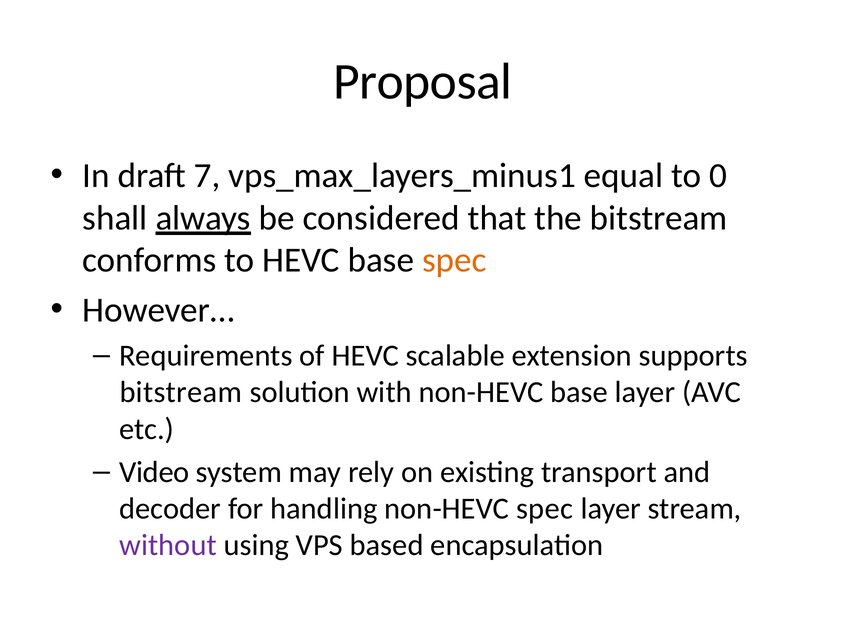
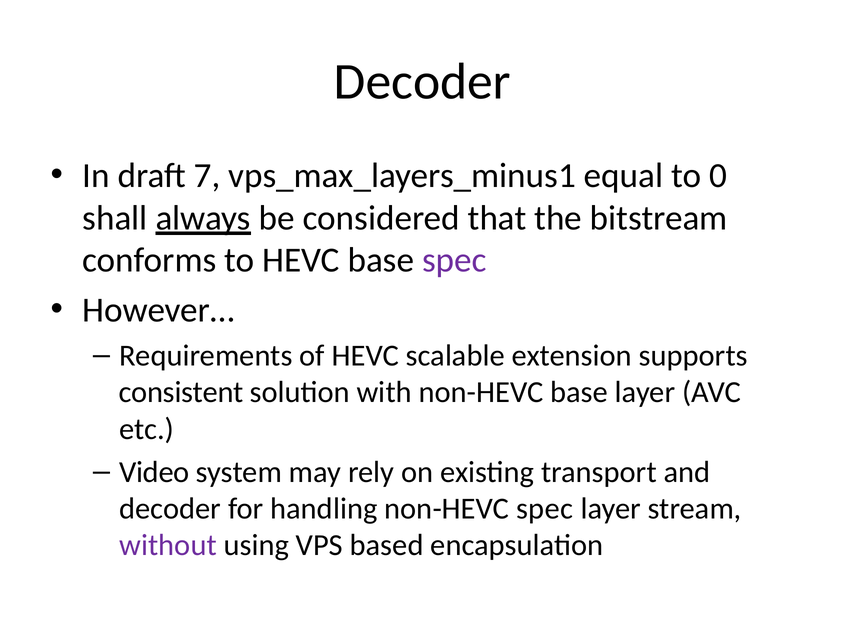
Proposal at (423, 82): Proposal -> Decoder
spec at (454, 260) colour: orange -> purple
bitstream at (181, 392): bitstream -> consistent
